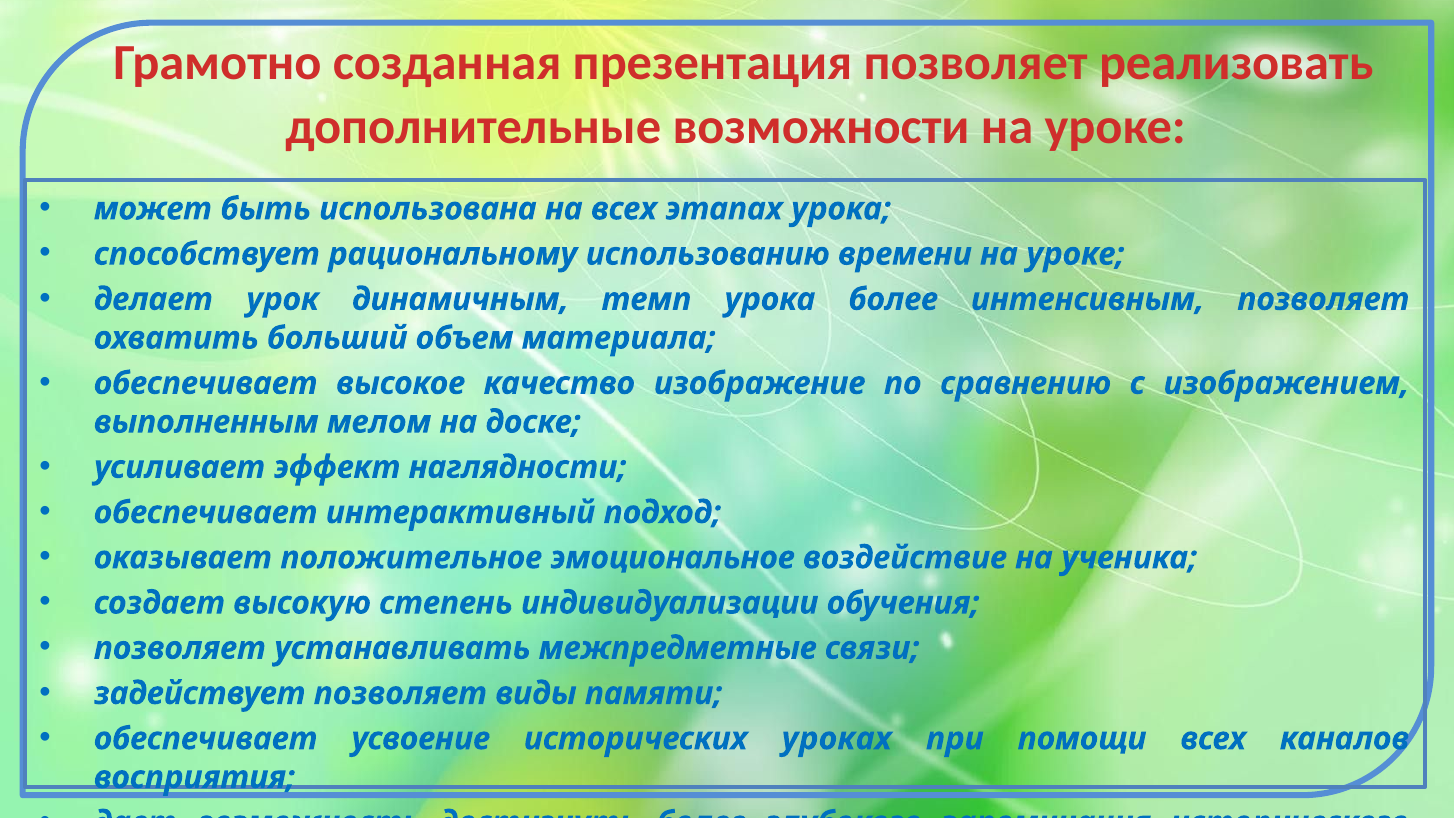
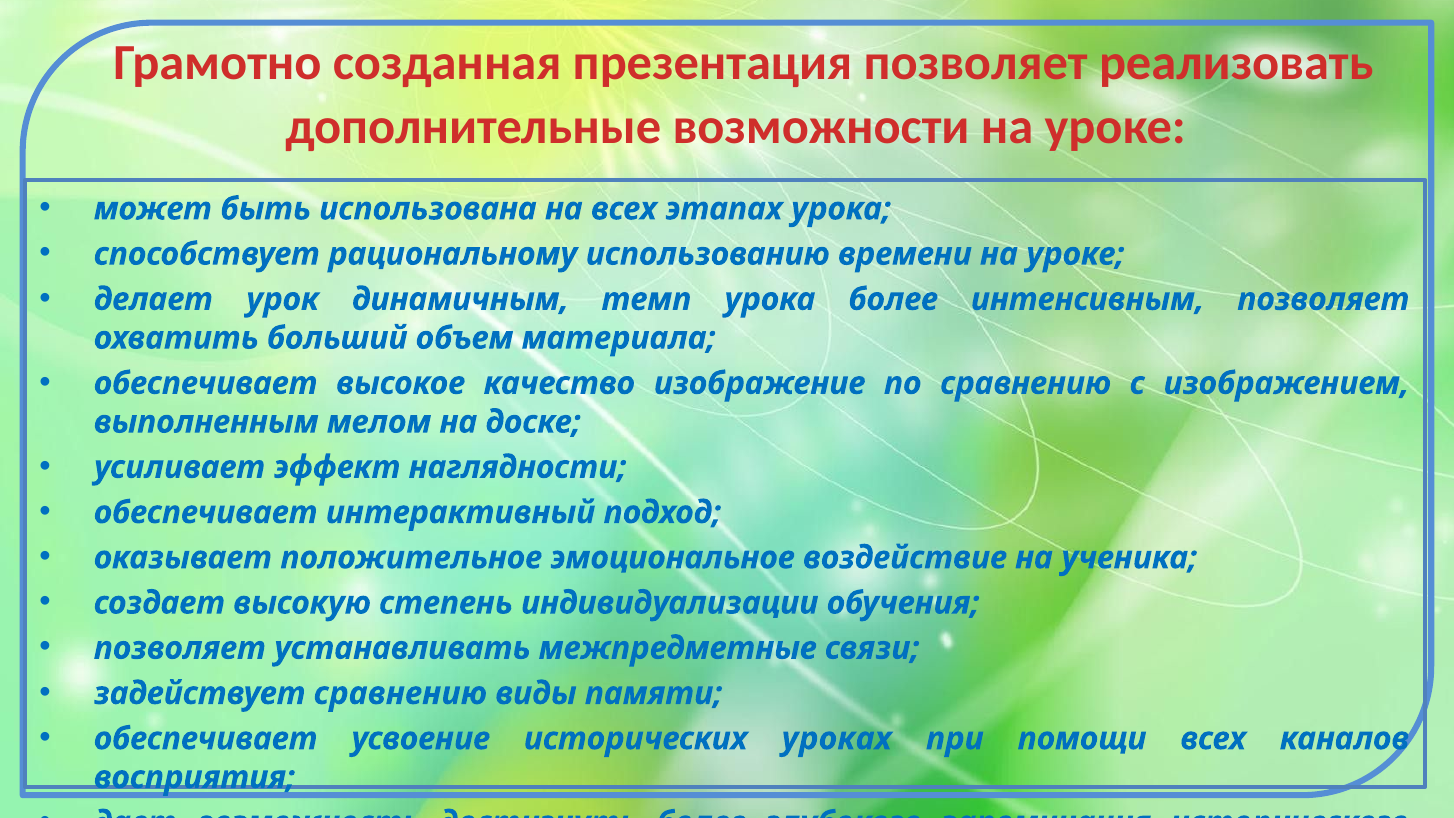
задействует позволяет: позволяет -> сравнению
